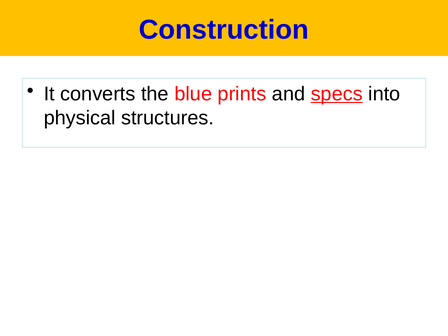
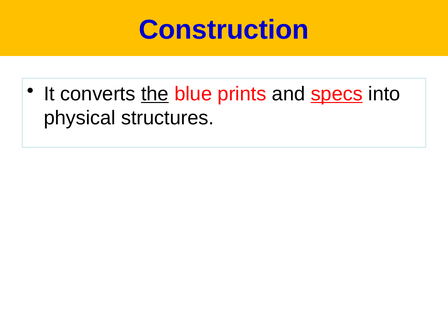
the underline: none -> present
